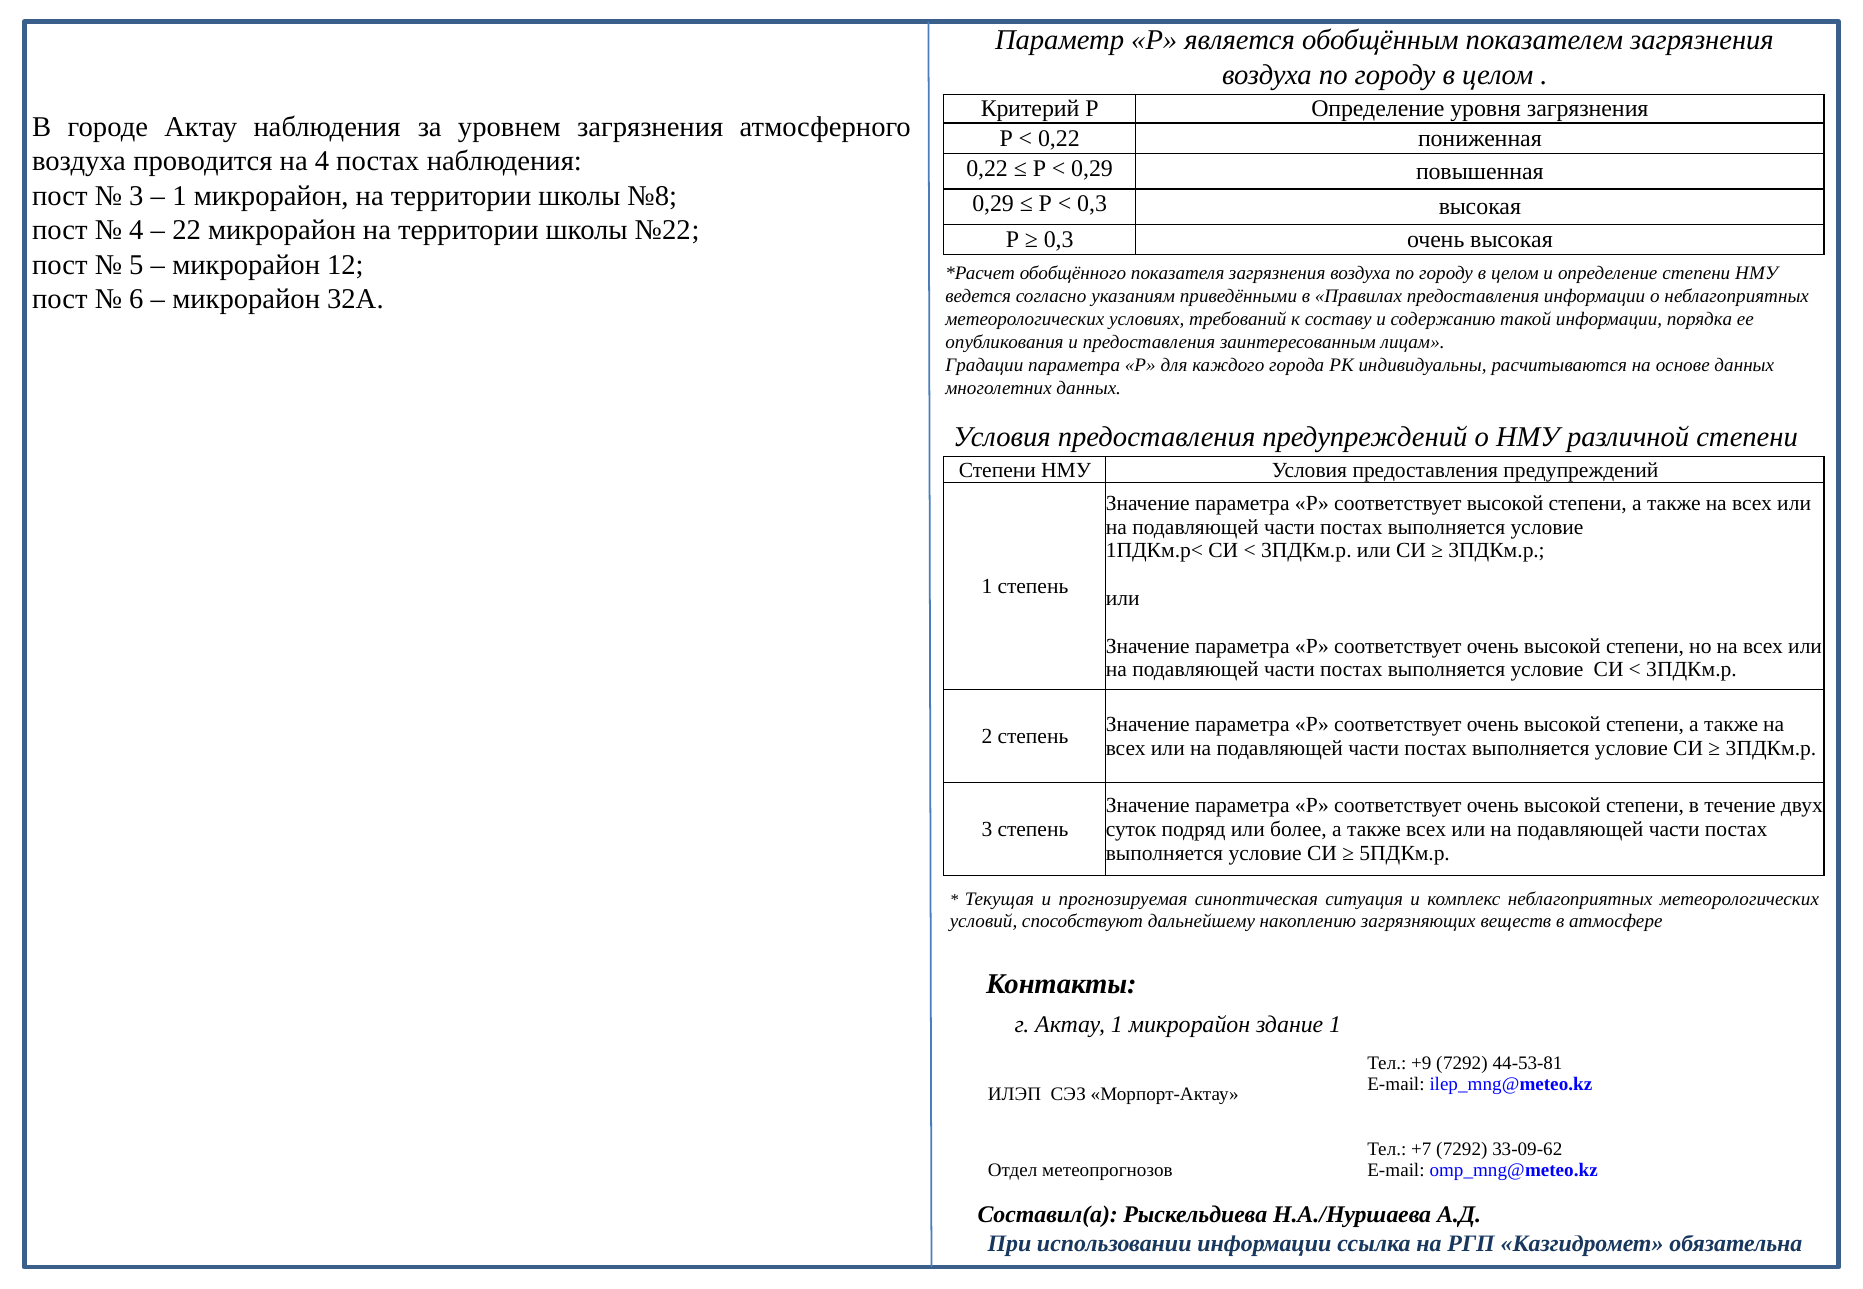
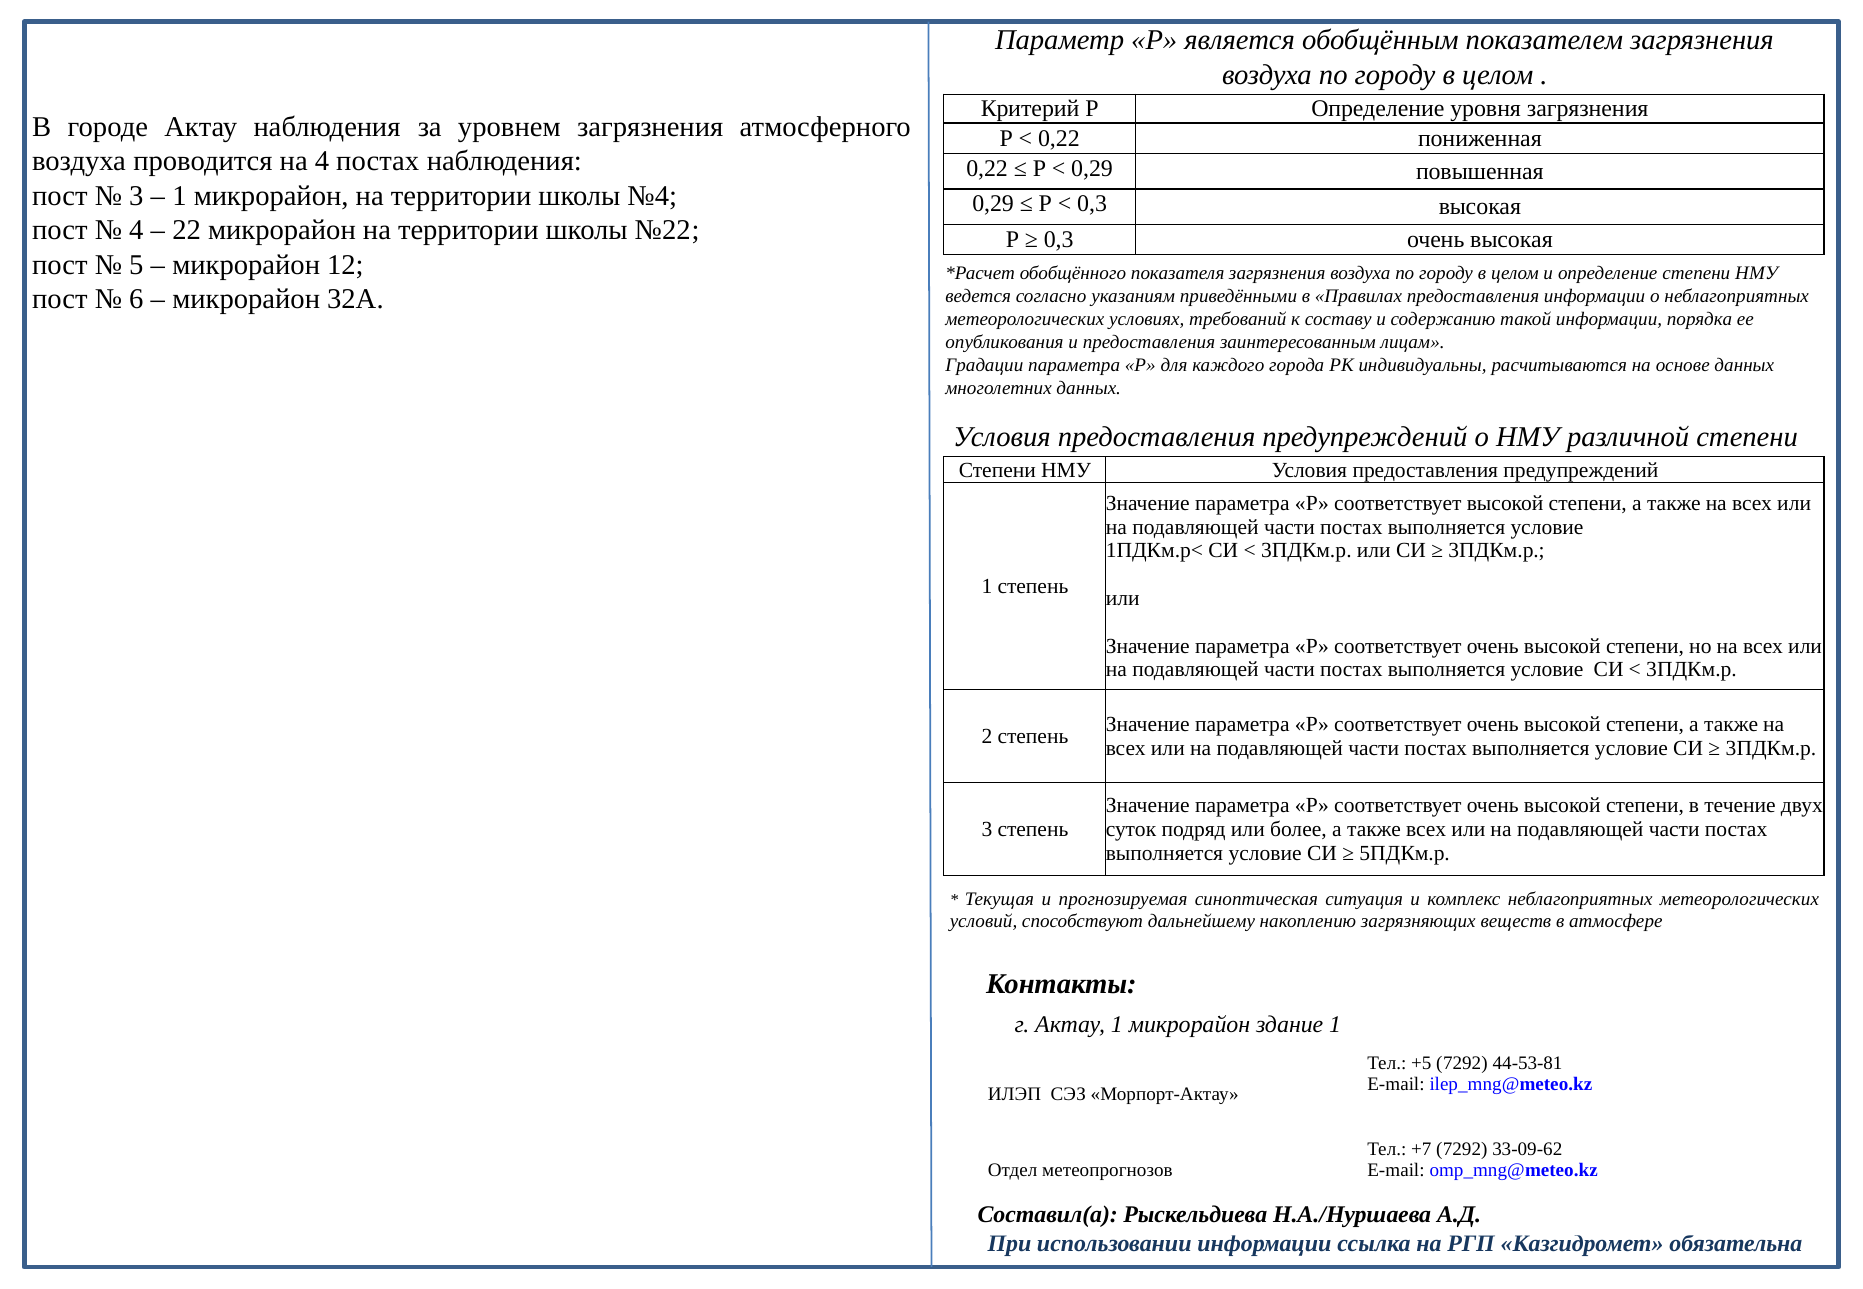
№8: №8 -> №4
+9: +9 -> +5
